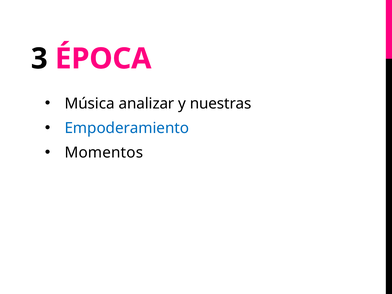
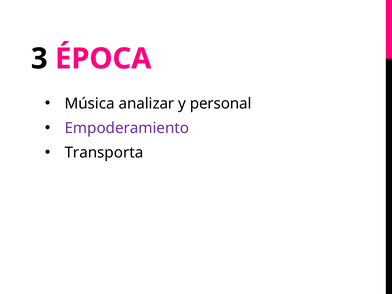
nuestras: nuestras -> personal
Empoderamiento colour: blue -> purple
Momentos: Momentos -> Transporta
